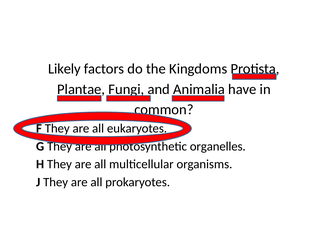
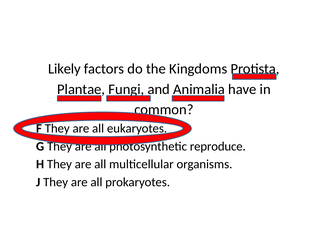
organelles: organelles -> reproduce
